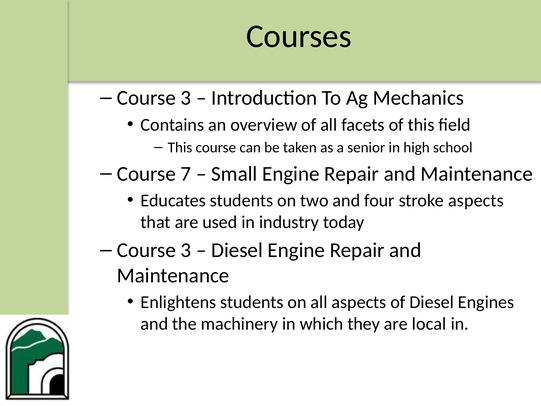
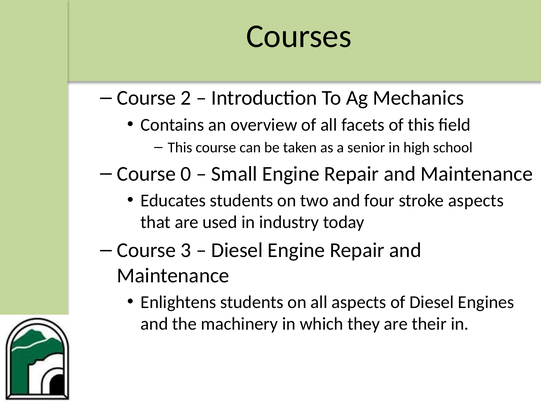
3 at (186, 98): 3 -> 2
7: 7 -> 0
local: local -> their
